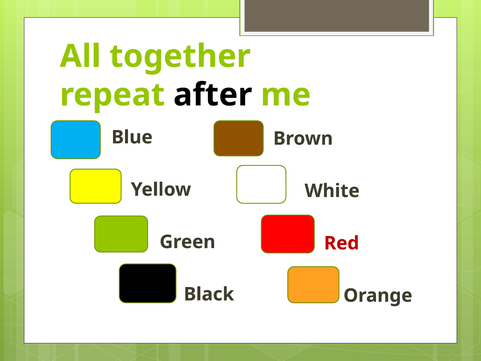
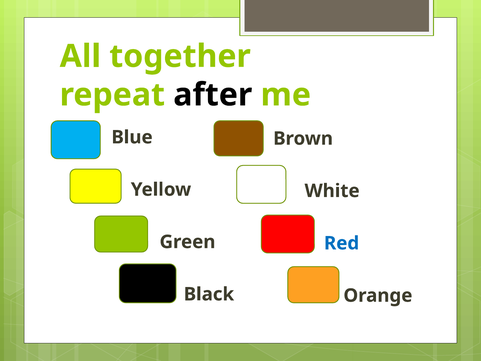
Red colour: red -> blue
